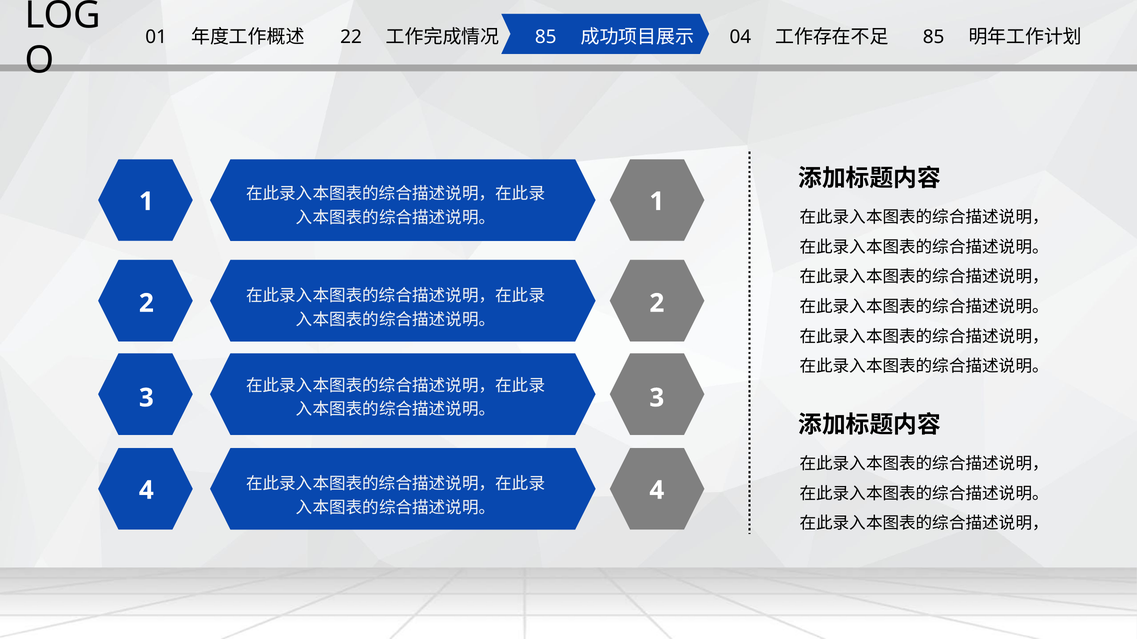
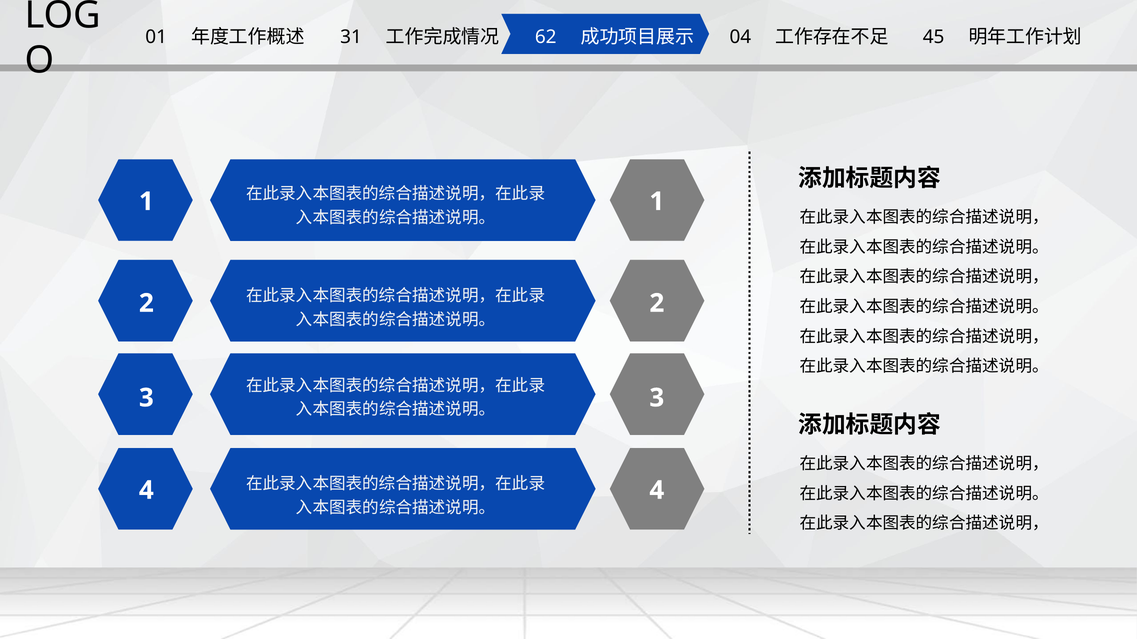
22: 22 -> 31
85 at (546, 37): 85 -> 62
85 at (934, 37): 85 -> 45
